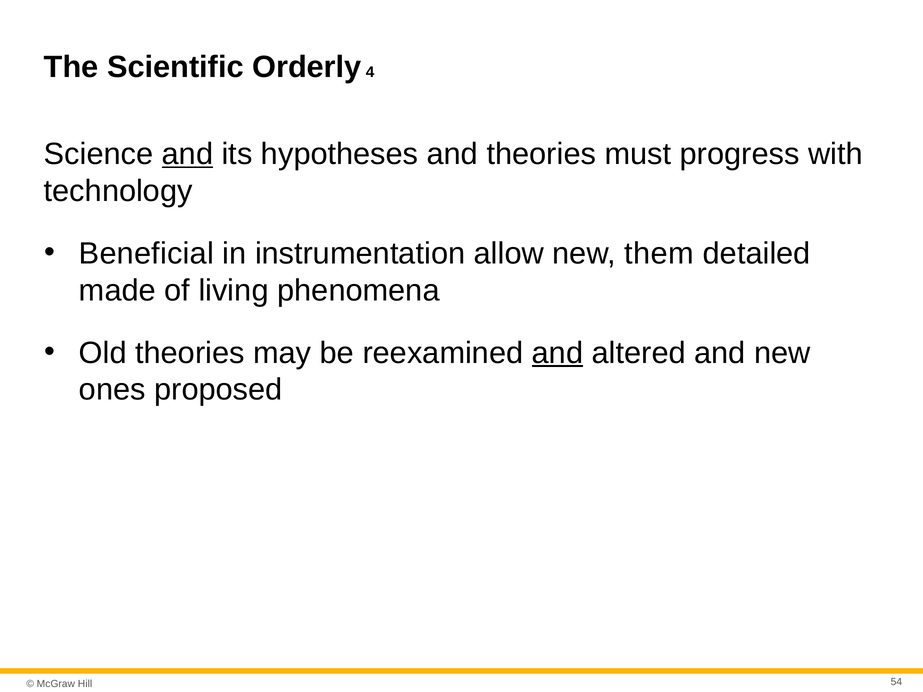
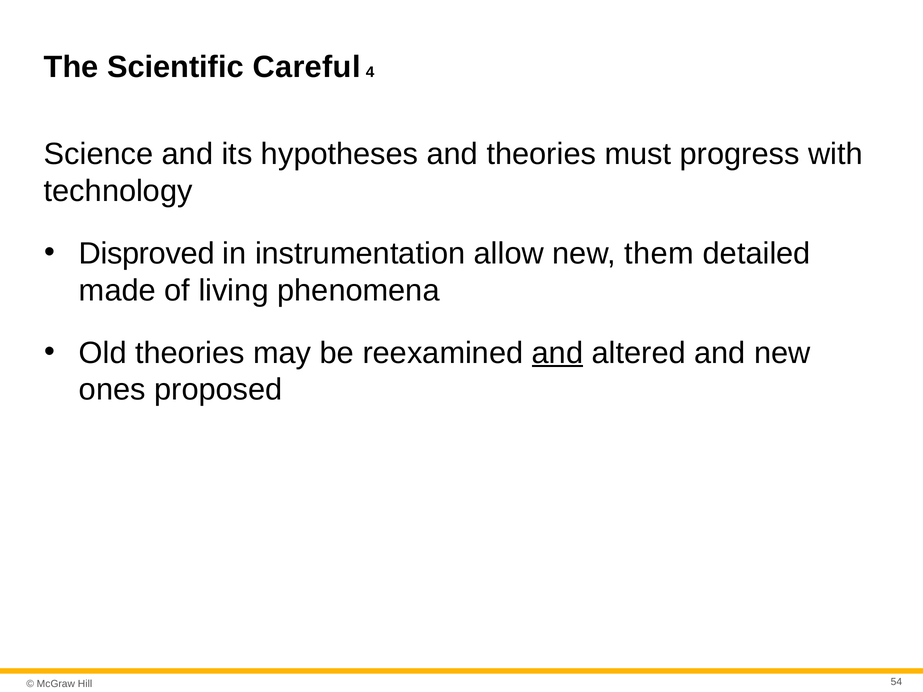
Orderly: Orderly -> Careful
and at (188, 154) underline: present -> none
Beneficial: Beneficial -> Disproved
